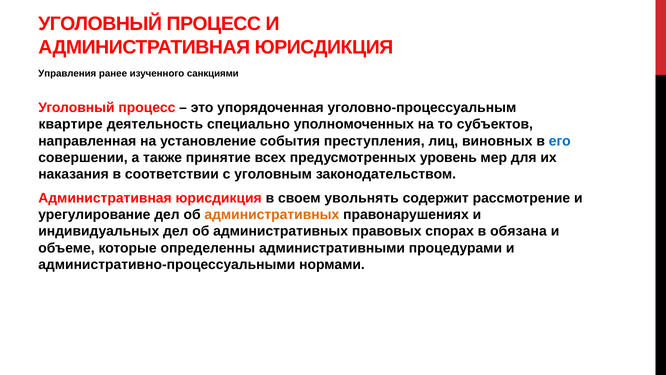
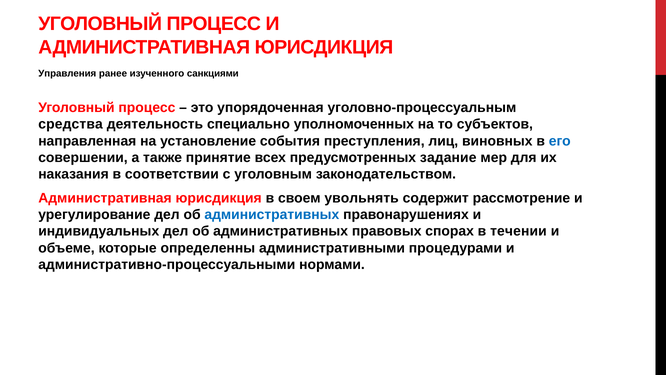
квартире: квартире -> средства
уровень: уровень -> задание
административных at (272, 214) colour: orange -> blue
обязана: обязана -> течении
